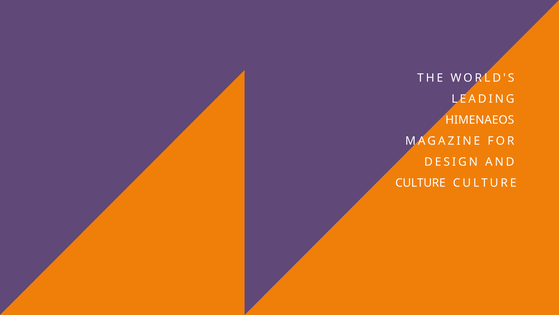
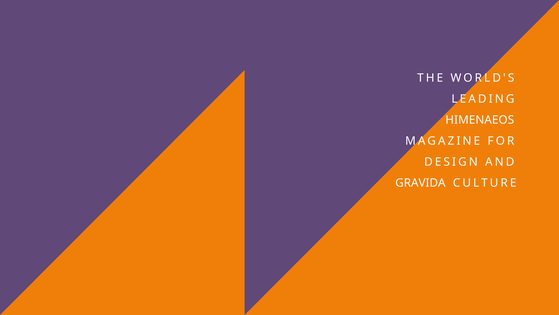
CULTURE at (420, 183): CULTURE -> GRAVIDA
